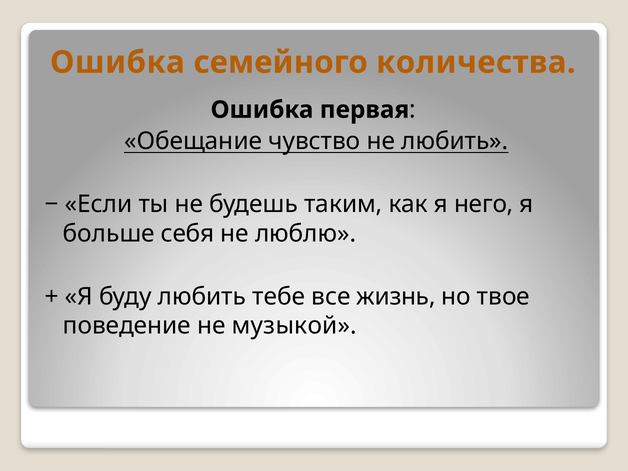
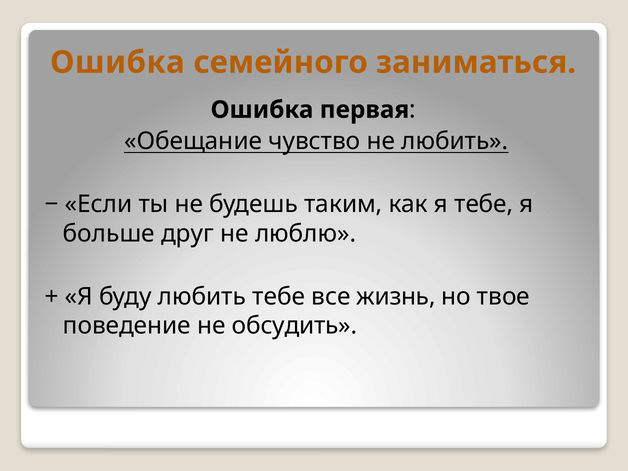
количества: количества -> заниматься
я него: него -> тебе
себя: себя -> друг
музыкой: музыкой -> обсудить
